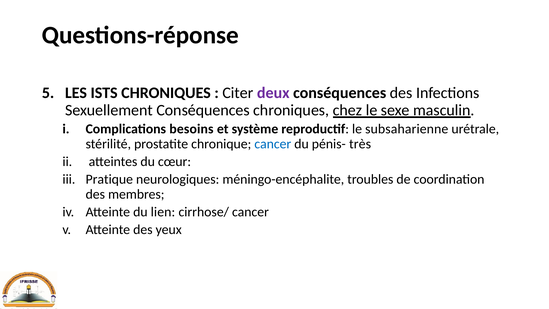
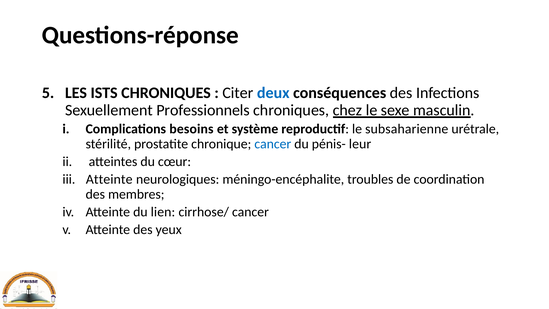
deux colour: purple -> blue
Sexuellement Conséquences: Conséquences -> Professionnels
très: très -> leur
Pratique at (109, 179): Pratique -> Atteinte
